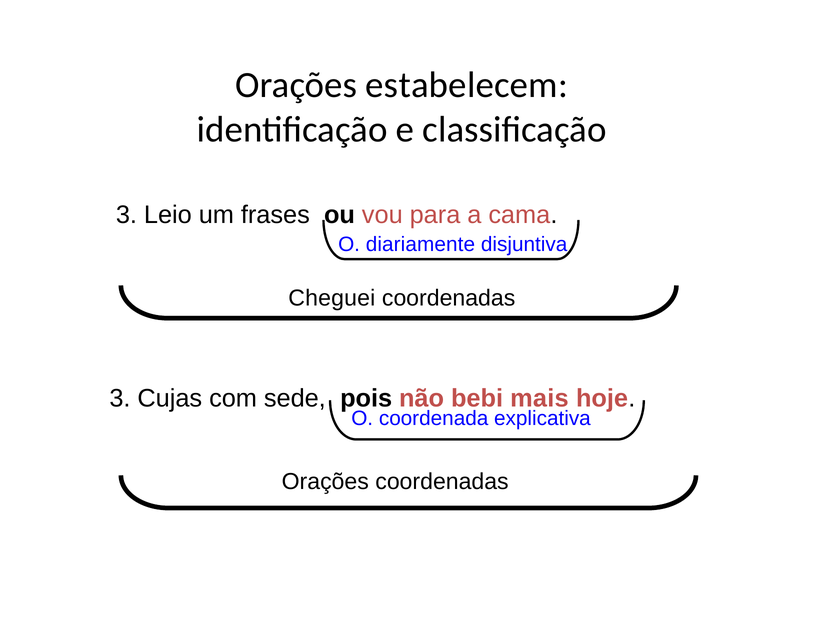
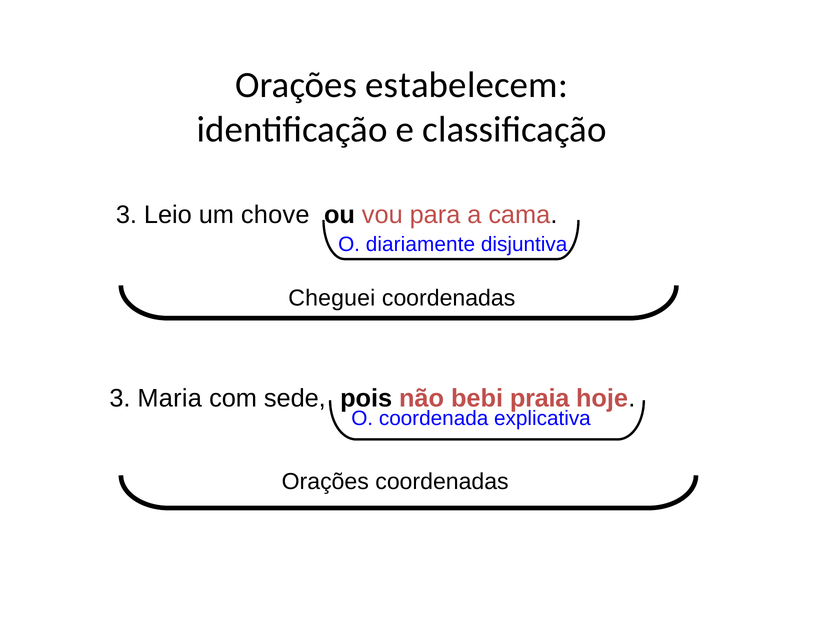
frases: frases -> chove
Cujas: Cujas -> Maria
mais: mais -> praia
